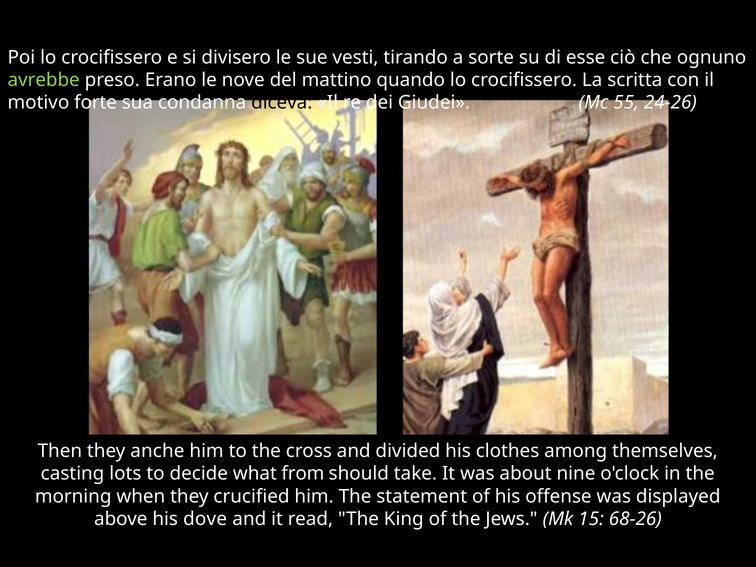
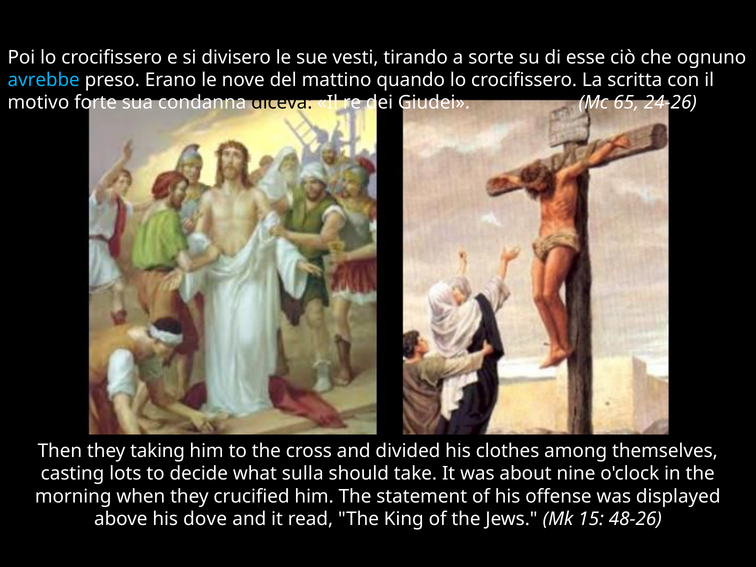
avrebbe colour: light green -> light blue
55: 55 -> 65
anche: anche -> taking
from: from -> sulla
68-26: 68-26 -> 48-26
